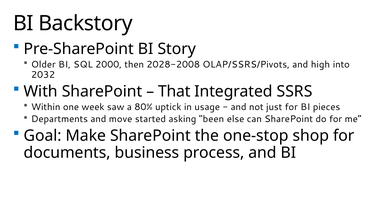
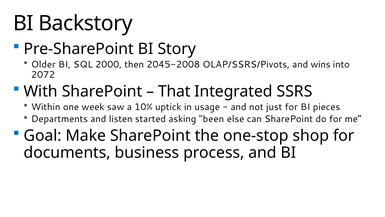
2028-2008: 2028-2008 -> 2045-2008
high: high -> wins
2032: 2032 -> 2072
80%: 80% -> 10%
move: move -> listen
